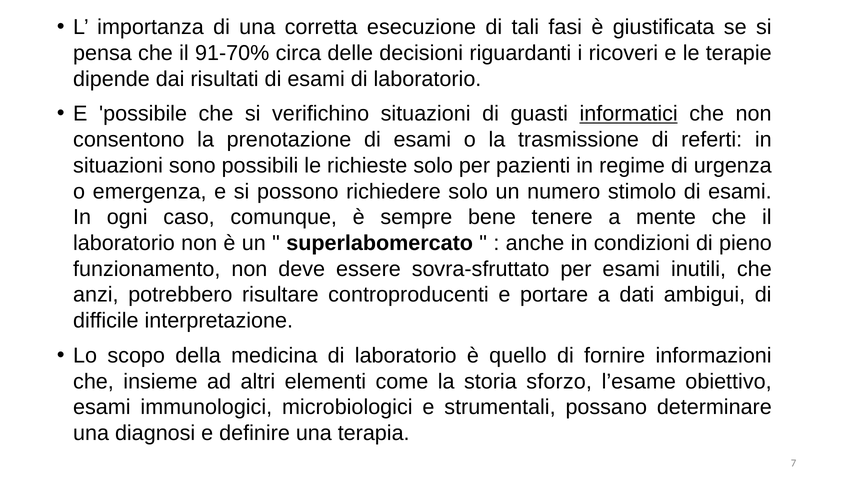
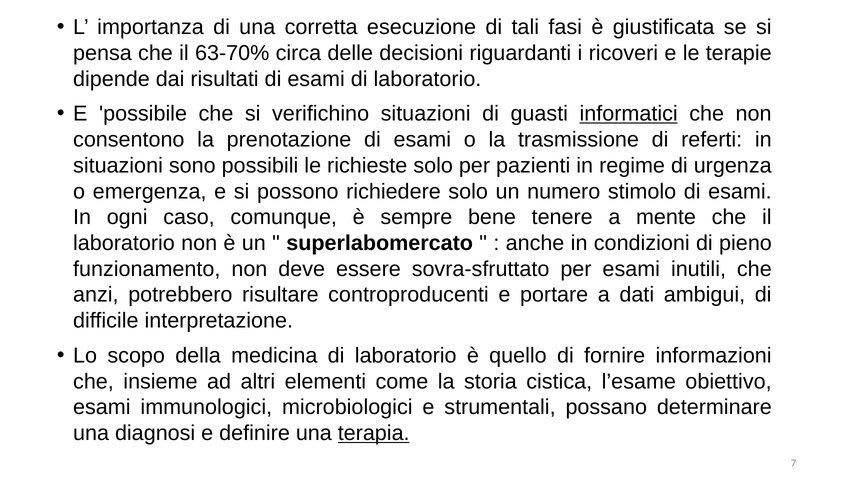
91-70%: 91-70% -> 63-70%
sforzo: sforzo -> cistica
terapia underline: none -> present
